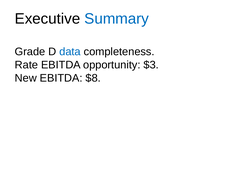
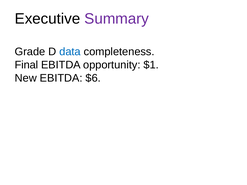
Summary colour: blue -> purple
Rate: Rate -> Final
$3: $3 -> $1
$8: $8 -> $6
